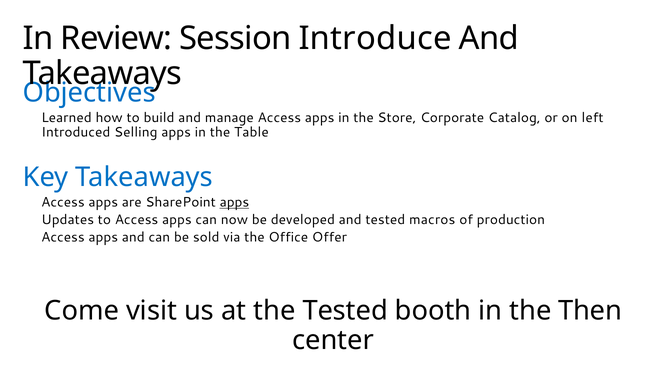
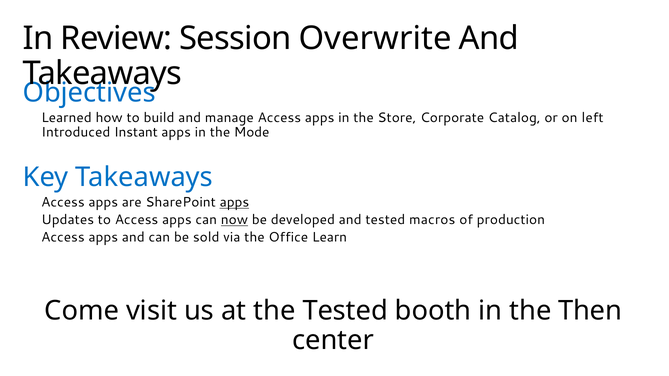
Introduce: Introduce -> Overwrite
Selling: Selling -> Instant
Table: Table -> Mode
now underline: none -> present
Offer: Offer -> Learn
